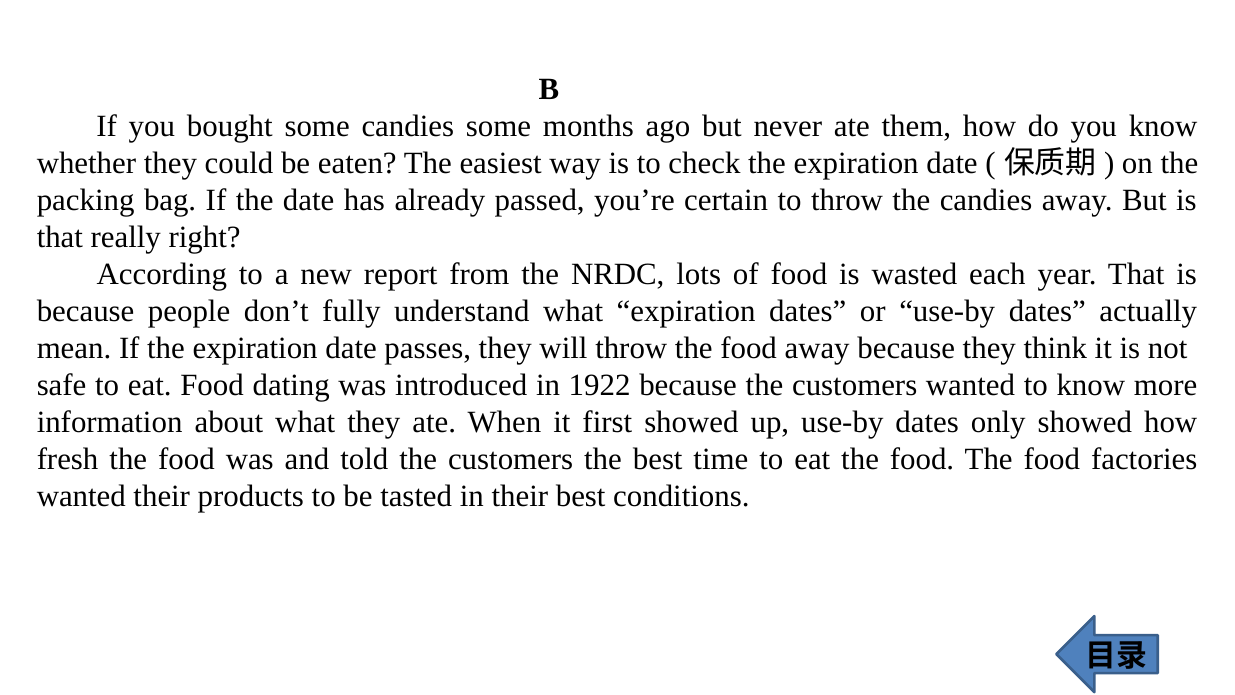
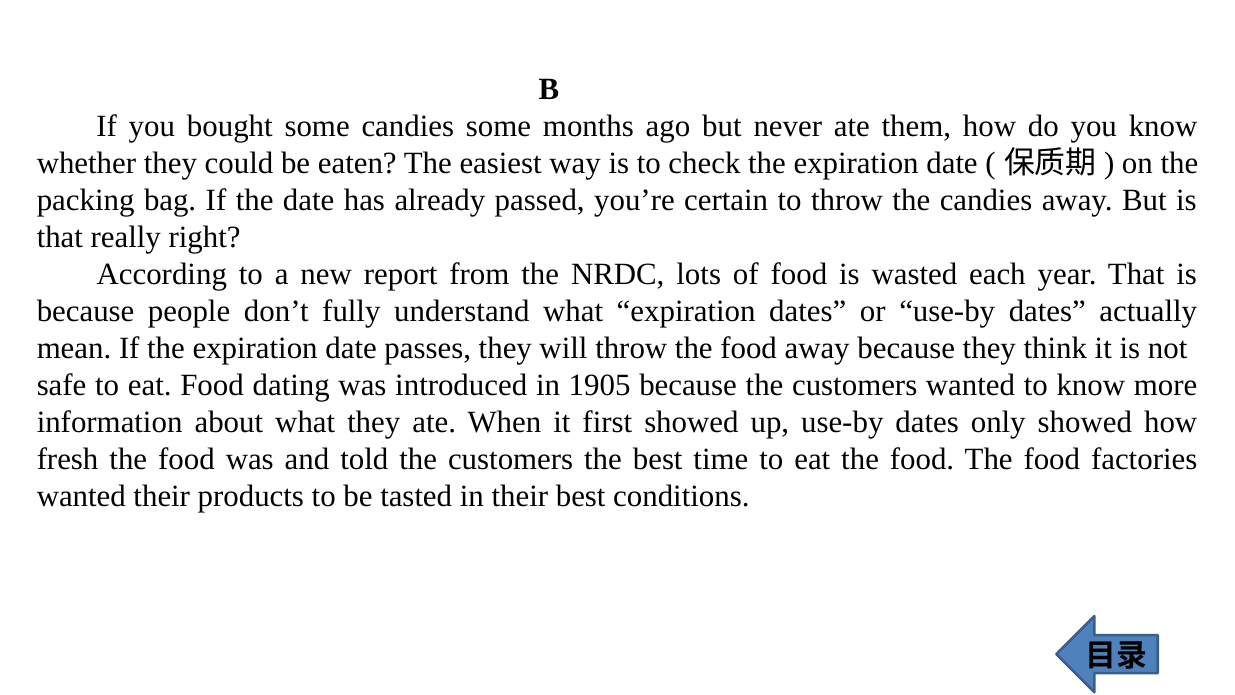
1922: 1922 -> 1905
